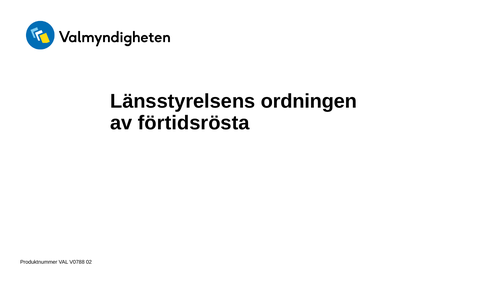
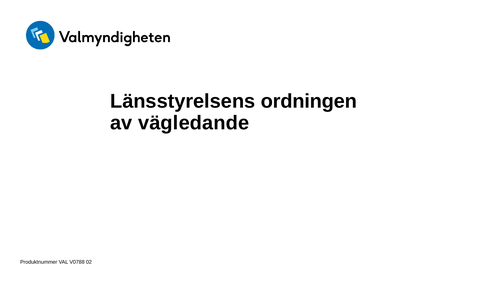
förtidsrösta: förtidsrösta -> vägledande
